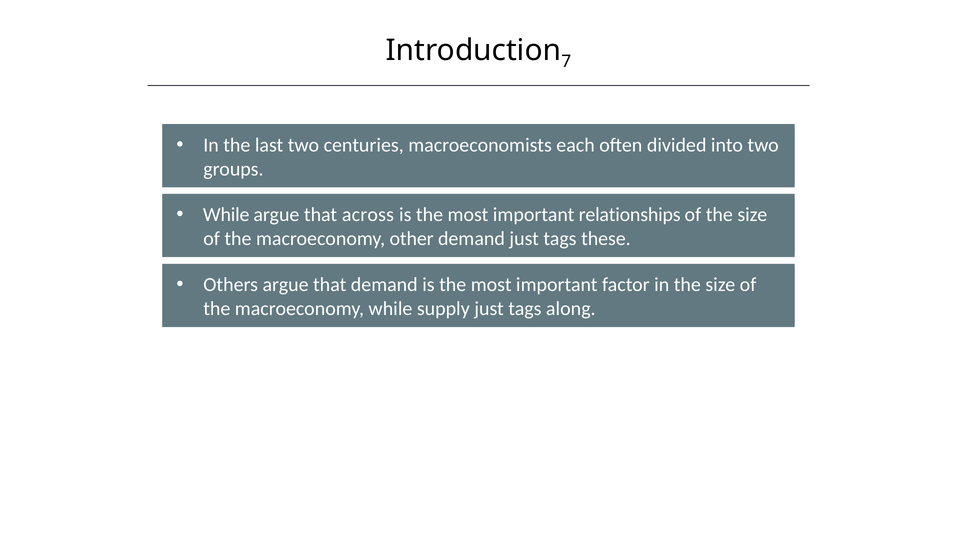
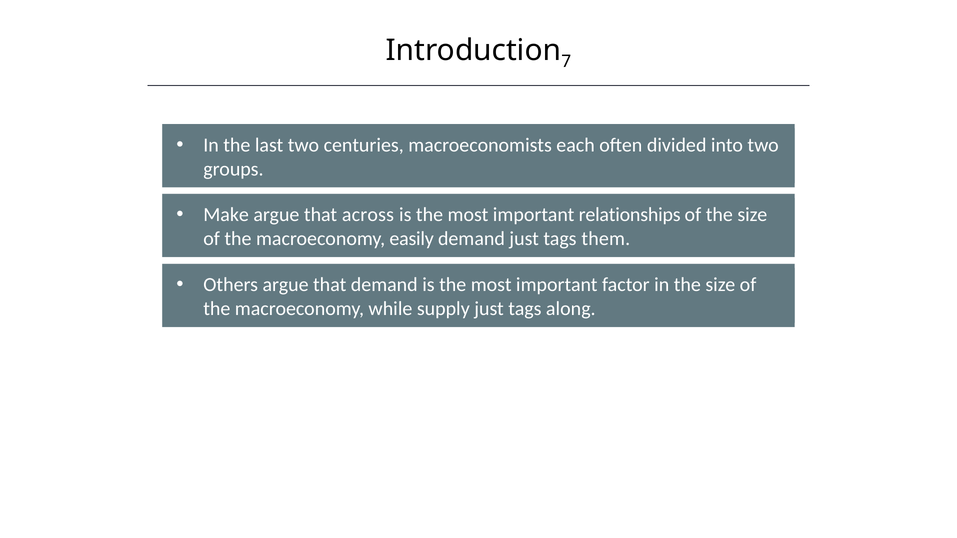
While at (226, 215): While -> Make
other: other -> easily
these: these -> them
